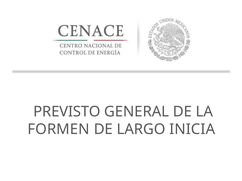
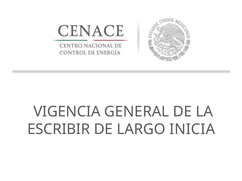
PREVISTO: PREVISTO -> VIGENCIA
FORMEN: FORMEN -> ESCRIBIR
